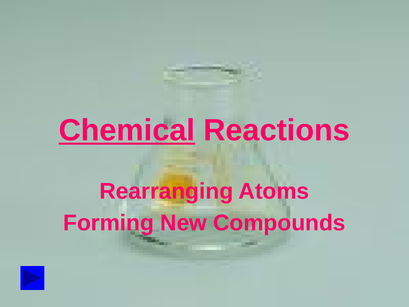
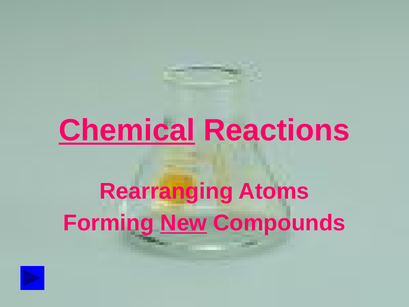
New underline: none -> present
